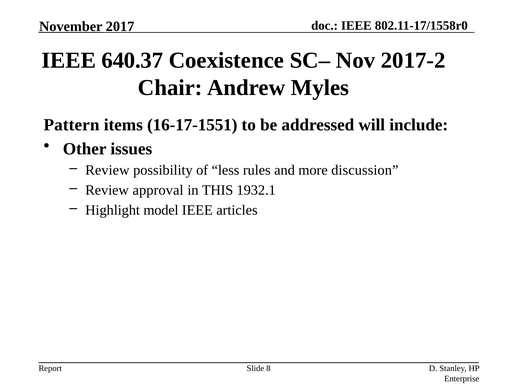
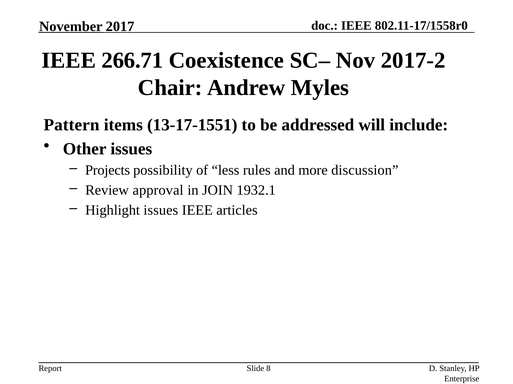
640.37: 640.37 -> 266.71
16-17-1551: 16-17-1551 -> 13-17-1551
Review at (107, 171): Review -> Projects
THIS: THIS -> JOIN
Highlight model: model -> issues
